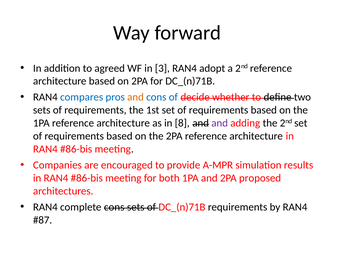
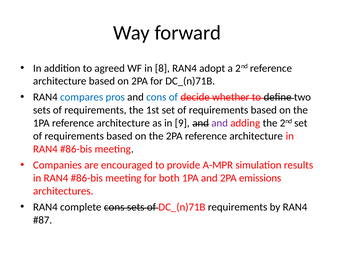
3: 3 -> 8
and at (136, 97) colour: orange -> black
8: 8 -> 9
proposed: proposed -> emissions
